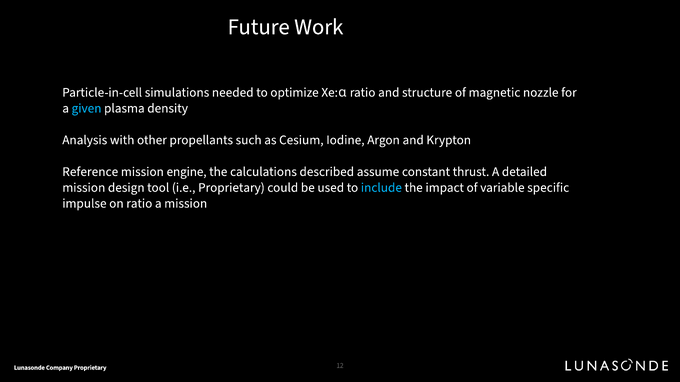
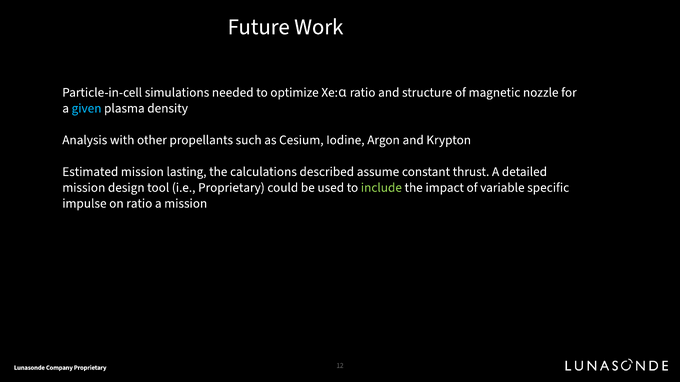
Reference: Reference -> Estimated
engine: engine -> lasting
include colour: light blue -> light green
